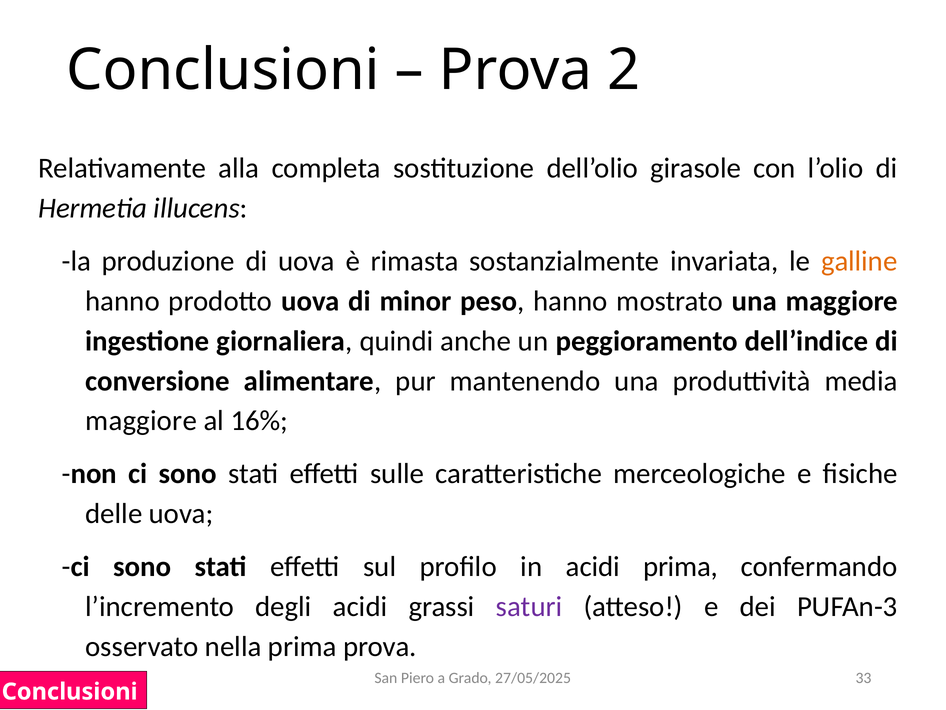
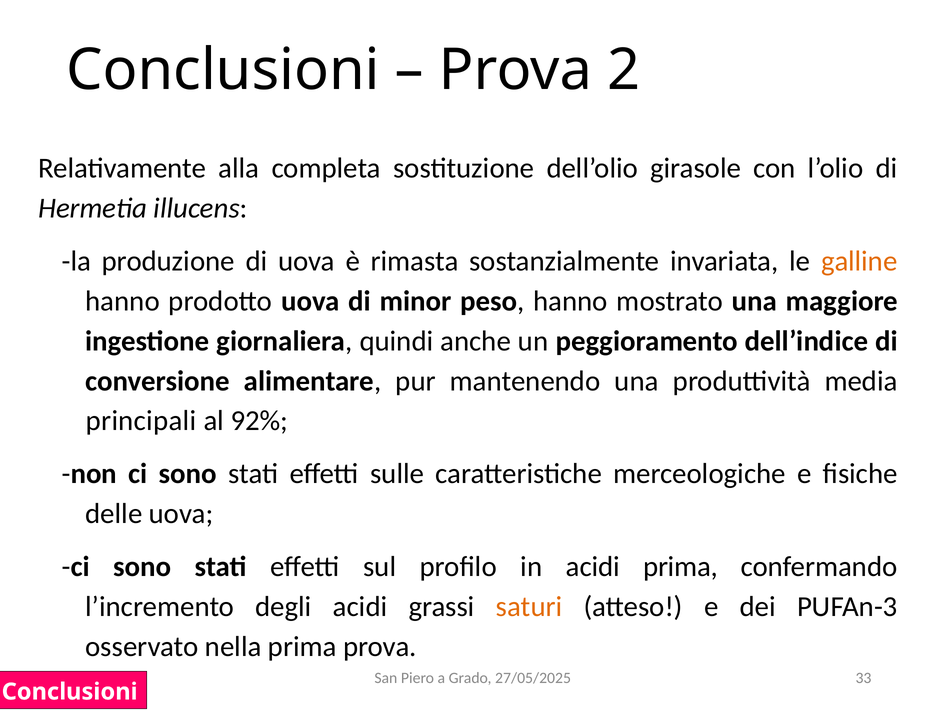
maggiore at (141, 421): maggiore -> principali
16%: 16% -> 92%
saturi colour: purple -> orange
